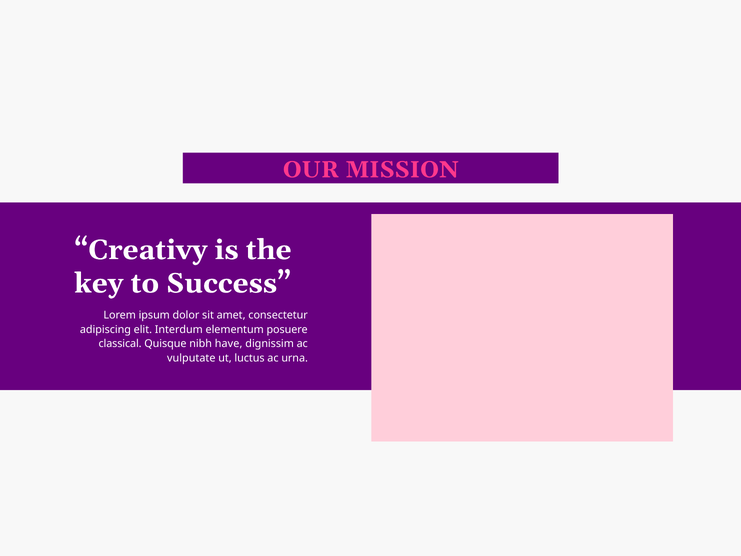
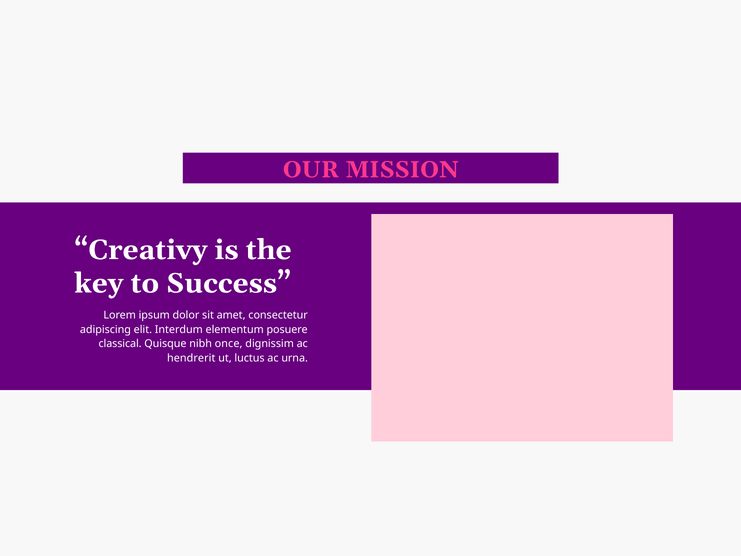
have: have -> once
vulputate: vulputate -> hendrerit
